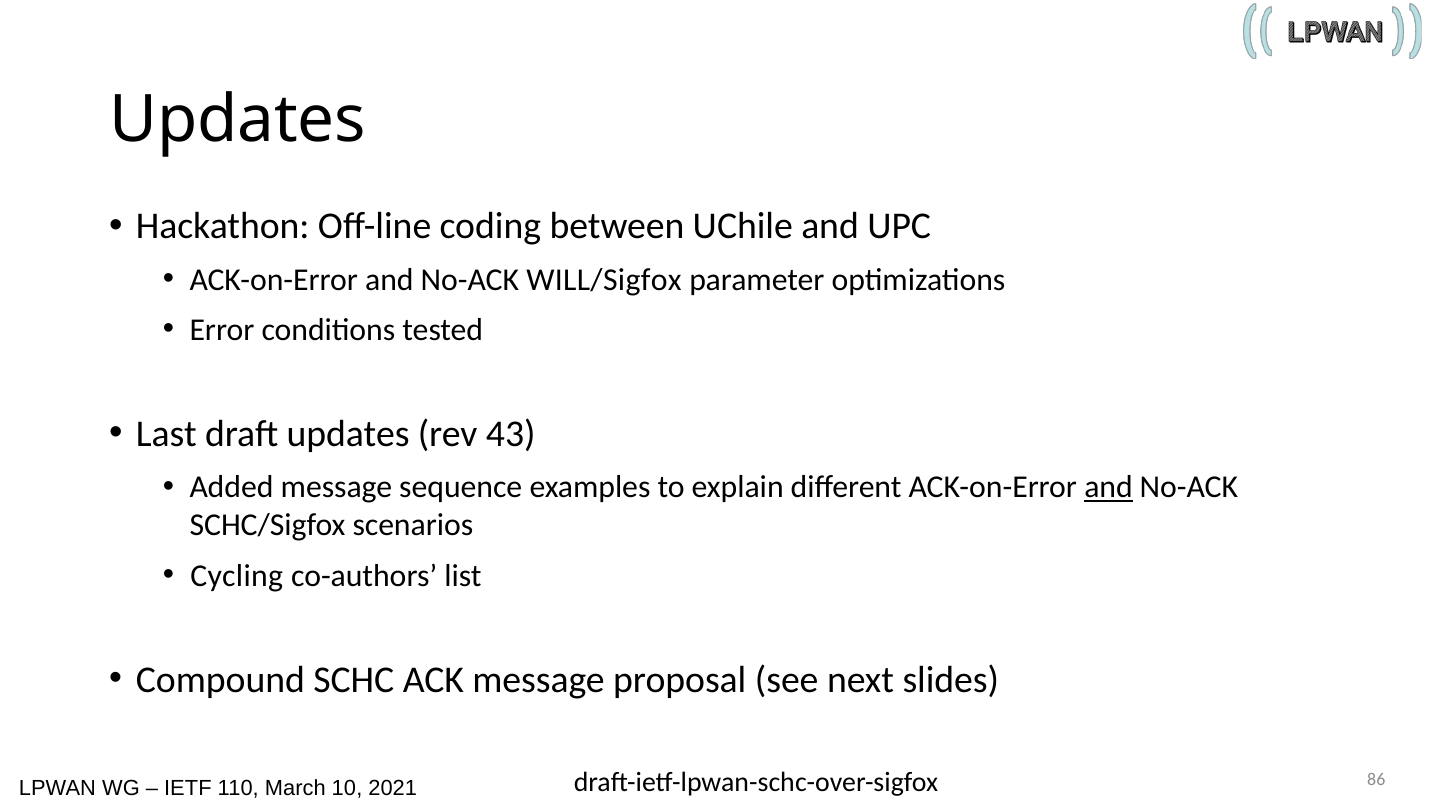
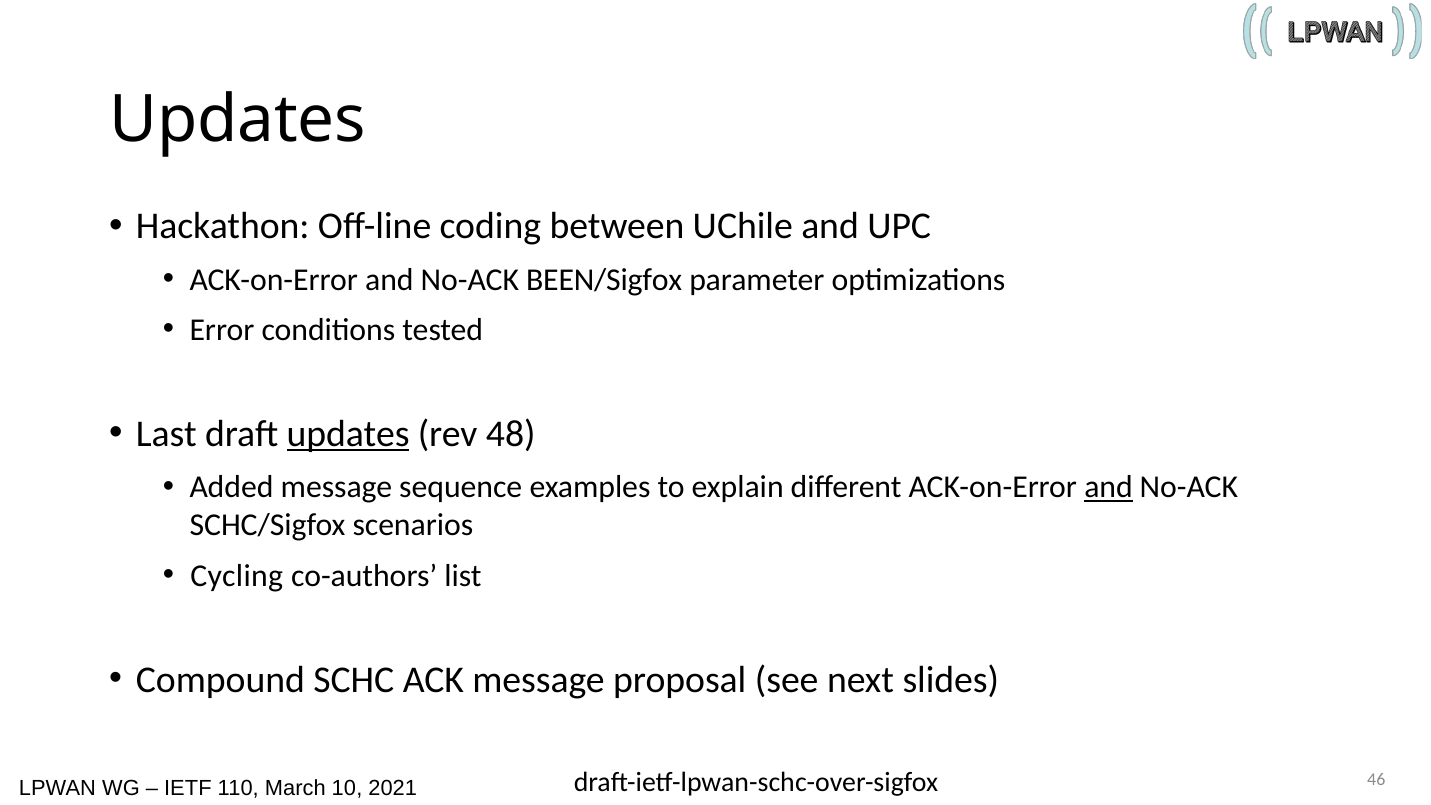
WILL/Sigfox: WILL/Sigfox -> BEEN/Sigfox
updates at (348, 434) underline: none -> present
43: 43 -> 48
86: 86 -> 46
